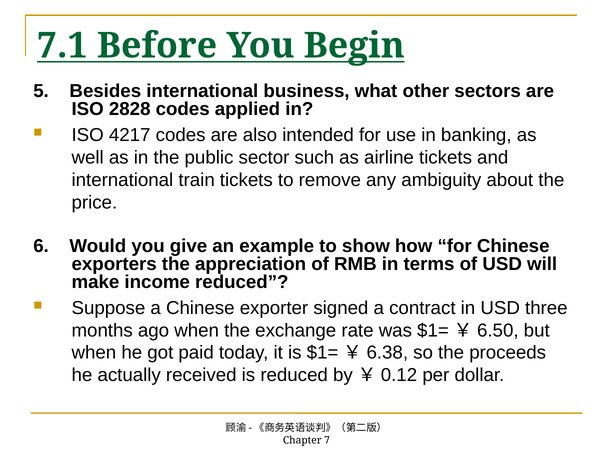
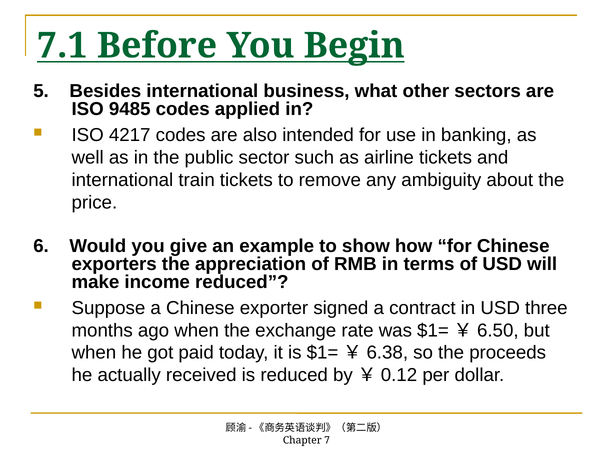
2828: 2828 -> 9485
